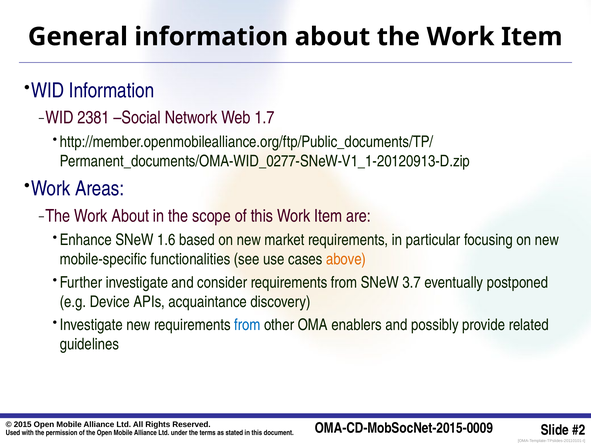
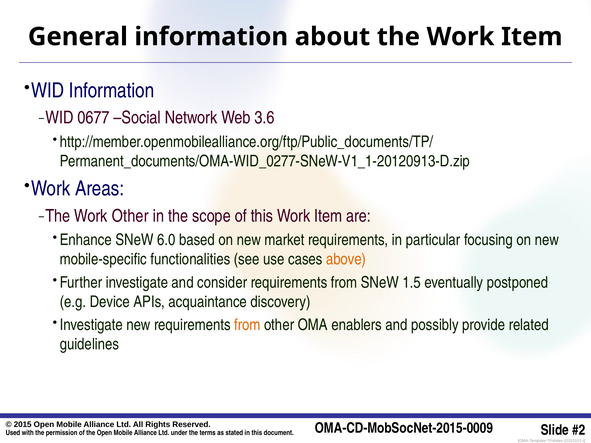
2381: 2381 -> 0677
1.7: 1.7 -> 3.6
Work About: About -> Other
1.6: 1.6 -> 6.0
3.7: 3.7 -> 1.5
from at (247, 325) colour: blue -> orange
